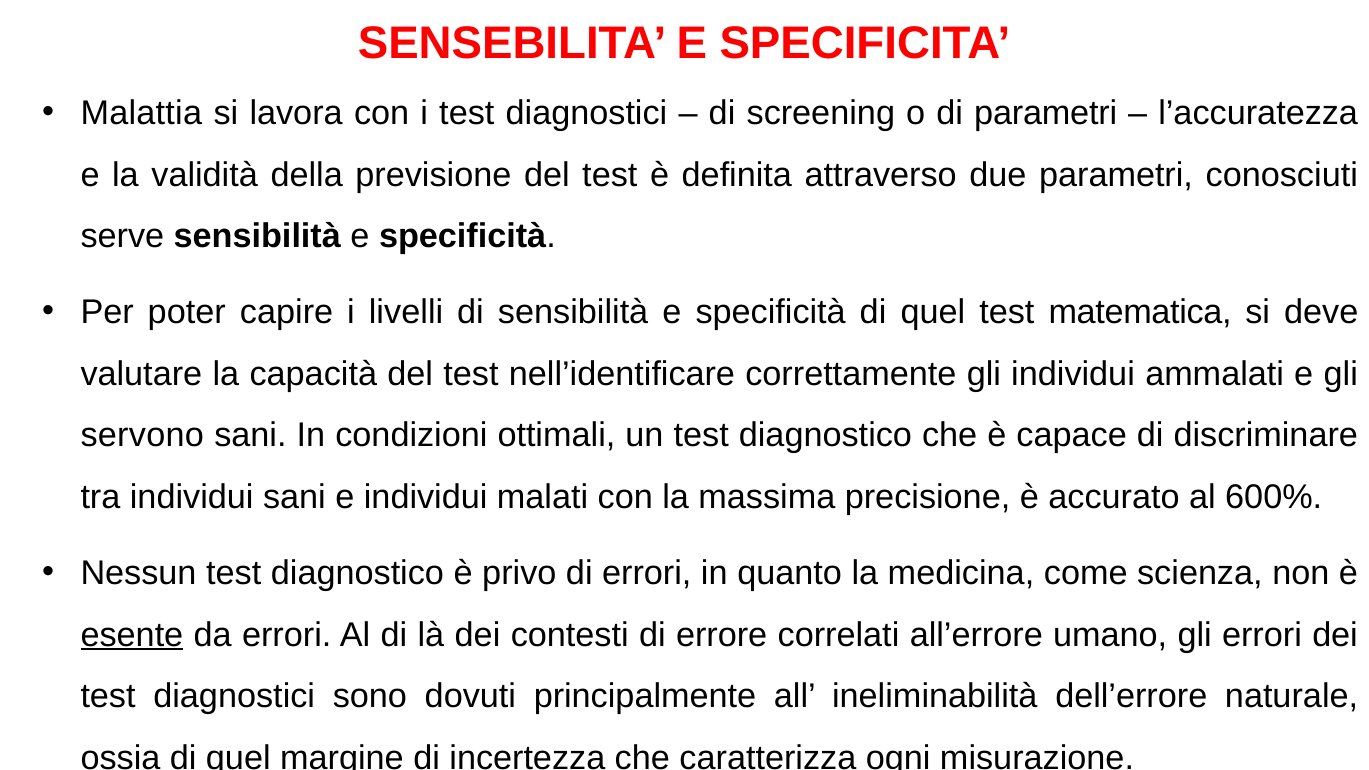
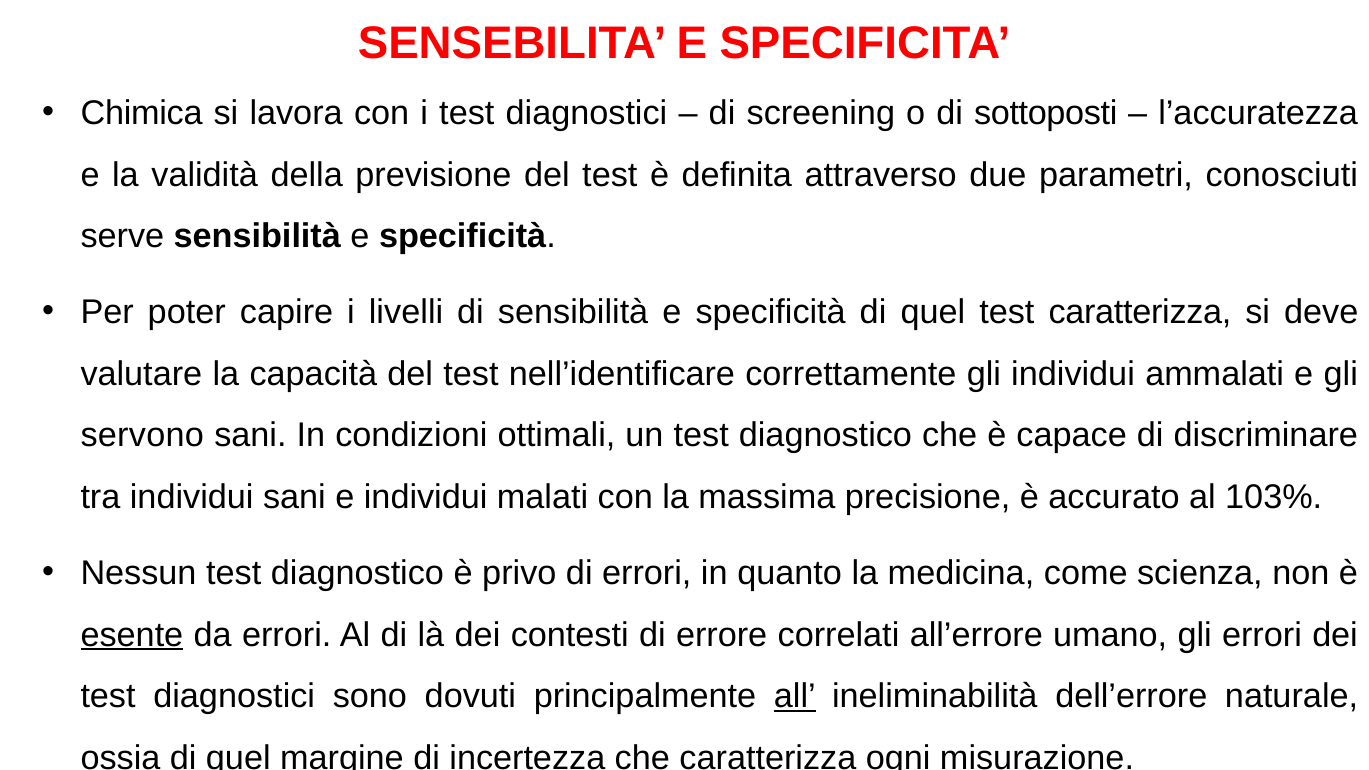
Malattia: Malattia -> Chimica
di parametri: parametri -> sottoposti
test matematica: matematica -> caratterizza
600%: 600% -> 103%
all underline: none -> present
